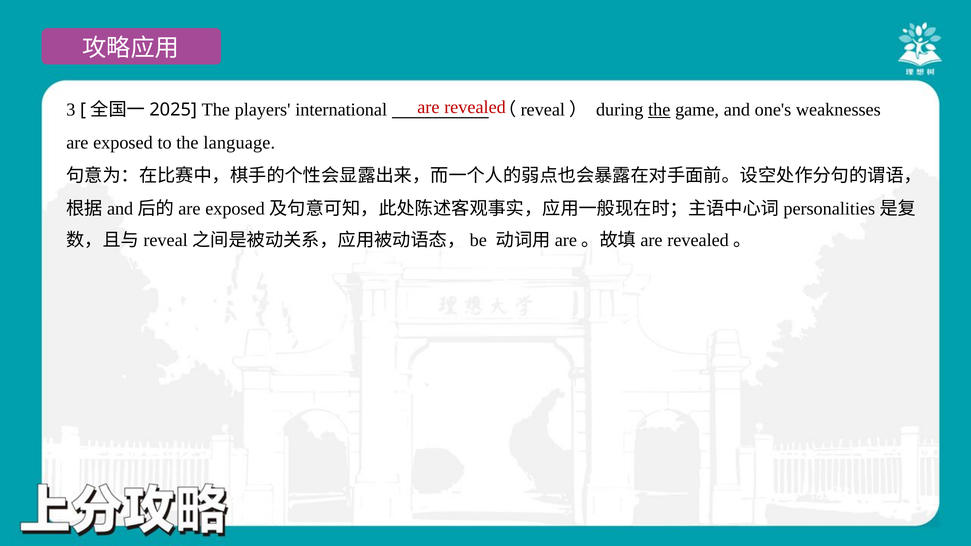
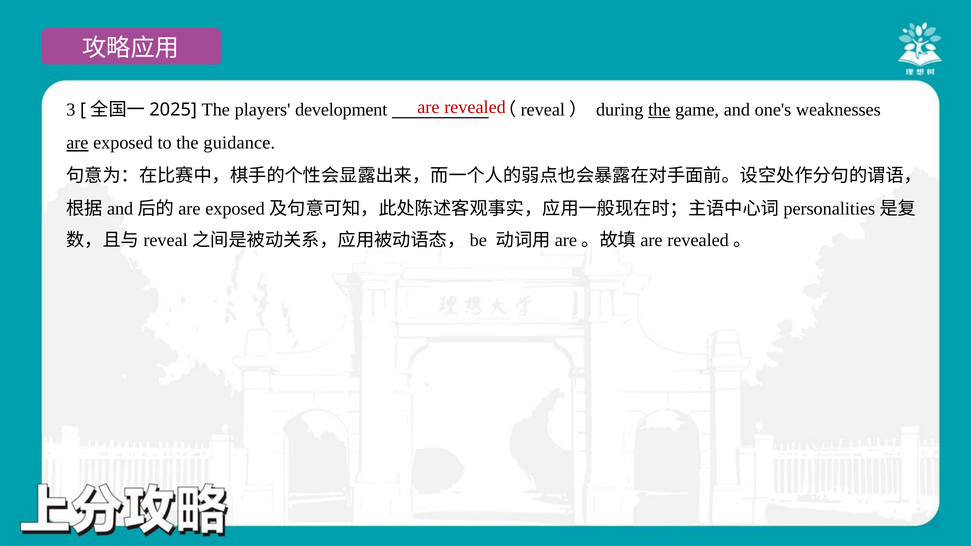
international: international -> development
are at (77, 143) underline: none -> present
language: language -> guidance
